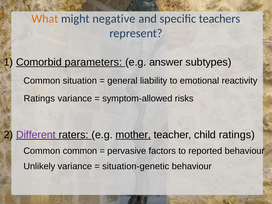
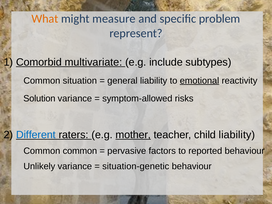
negative: negative -> measure
teachers: teachers -> problem
parameters: parameters -> multivariate
answer: answer -> include
emotional underline: none -> present
Ratings at (39, 99): Ratings -> Solution
Different colour: purple -> blue
child ratings: ratings -> liability
